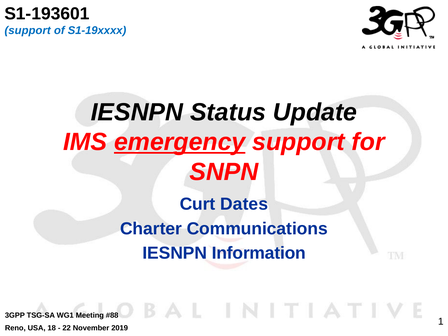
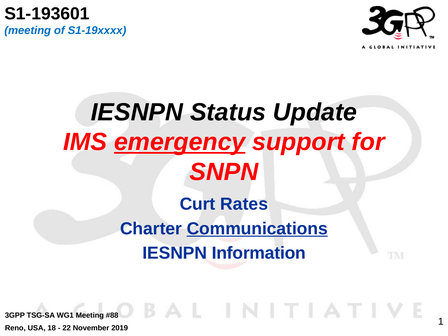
support at (28, 31): support -> meeting
Dates: Dates -> Rates
Communications underline: none -> present
